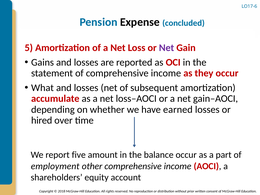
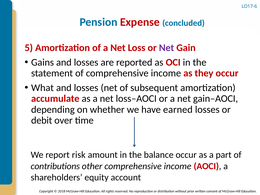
Expense colour: black -> red
hired: hired -> debit
five: five -> risk
employment: employment -> contributions
